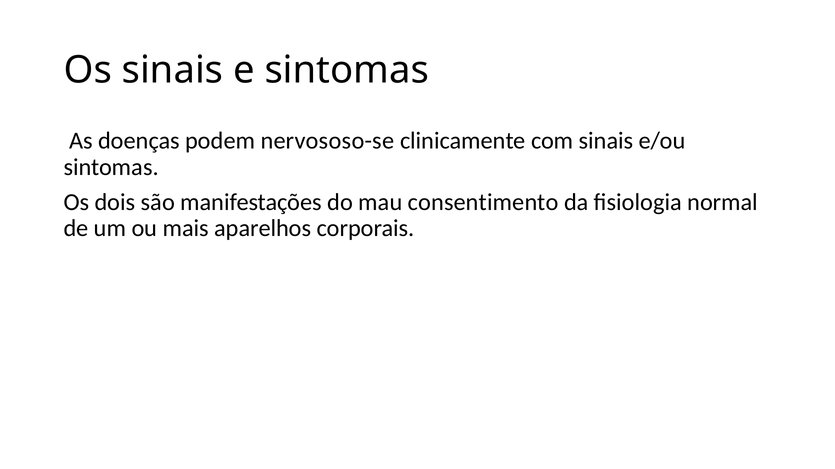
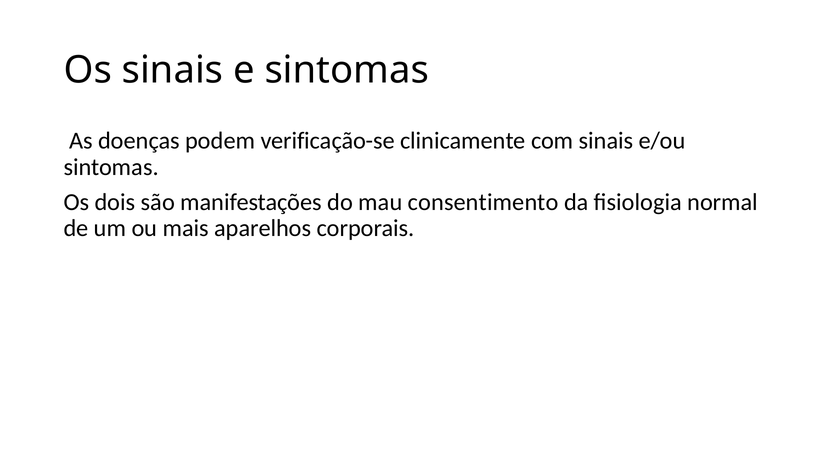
nervososo-se: nervososo-se -> verificação-se
